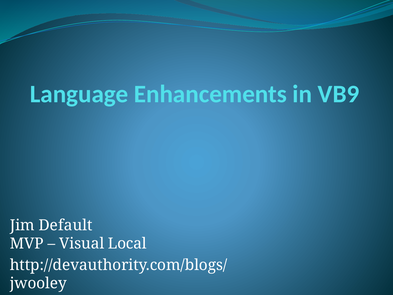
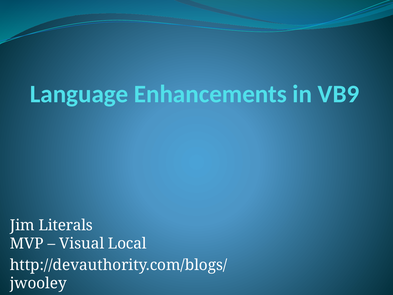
Default: Default -> Literals
